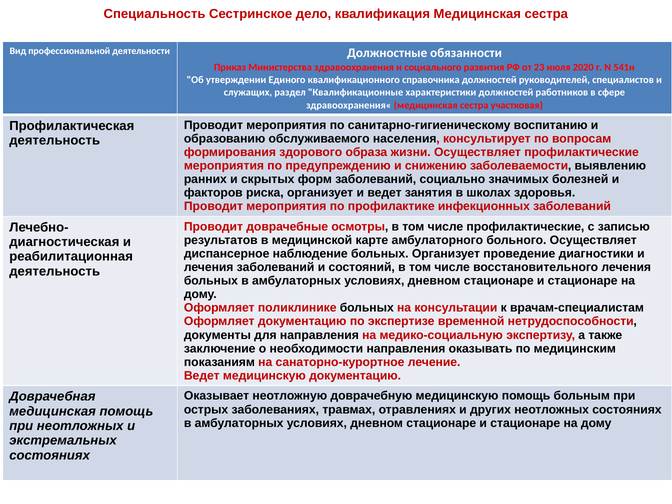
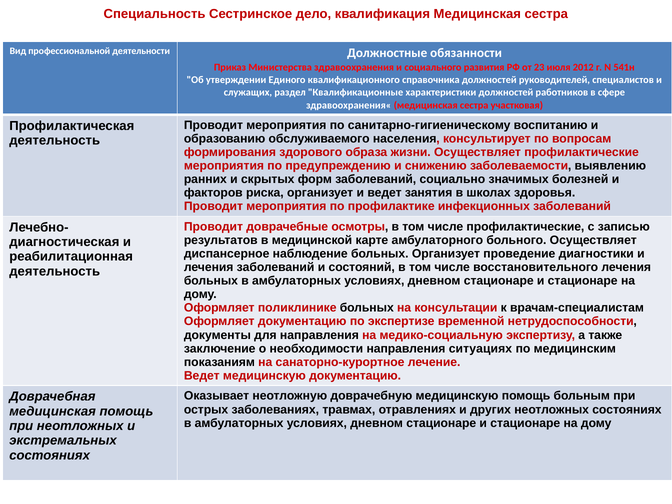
2020: 2020 -> 2012
оказывать: оказывать -> ситуациях
